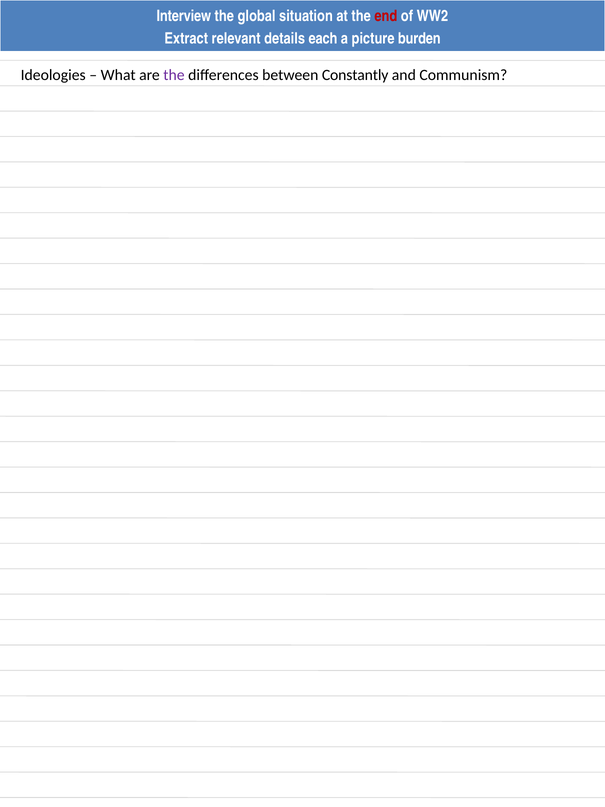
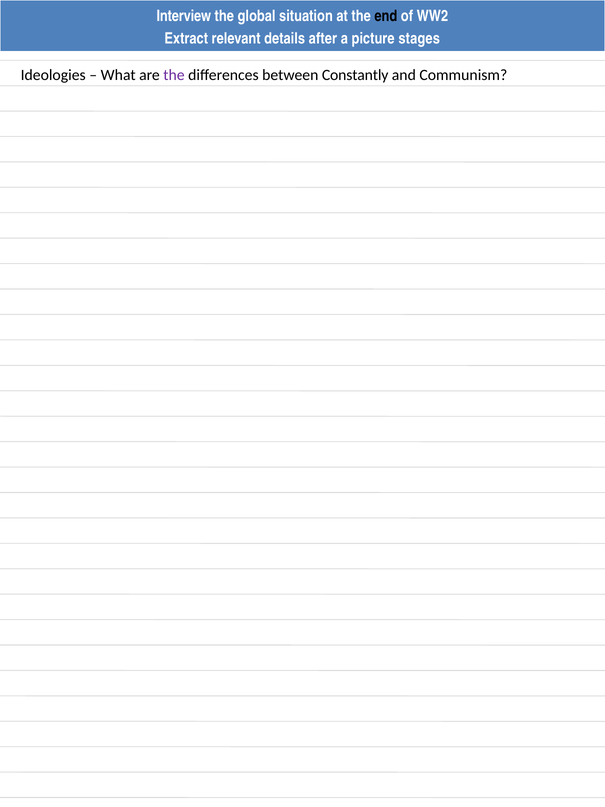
end colour: red -> black
each: each -> after
burden: burden -> stages
